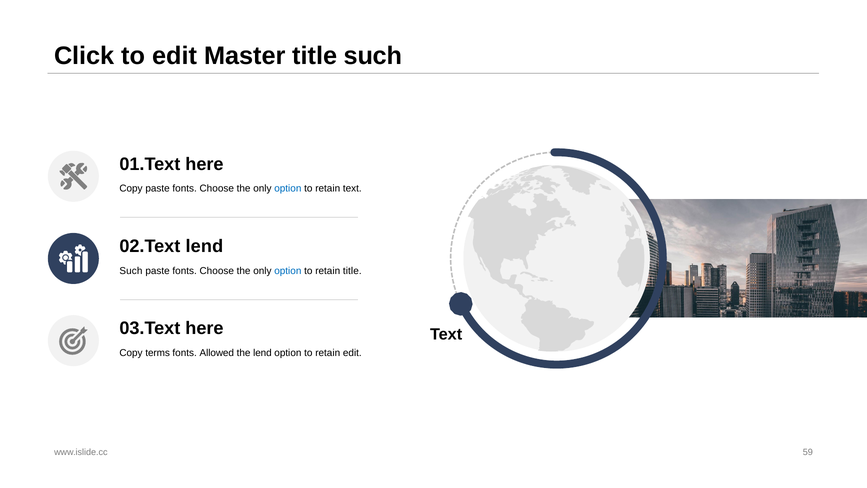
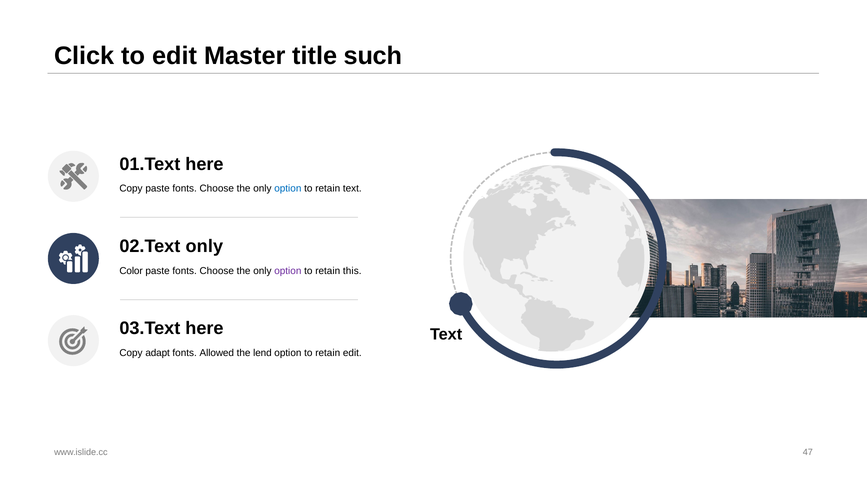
02.Text lend: lend -> only
Such at (131, 271): Such -> Color
option at (288, 271) colour: blue -> purple
retain title: title -> this
terms: terms -> adapt
59: 59 -> 47
